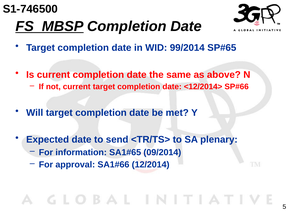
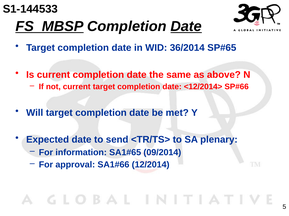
S1-746500: S1-746500 -> S1-144533
Date at (186, 26) underline: none -> present
99/2014: 99/2014 -> 36/2014
